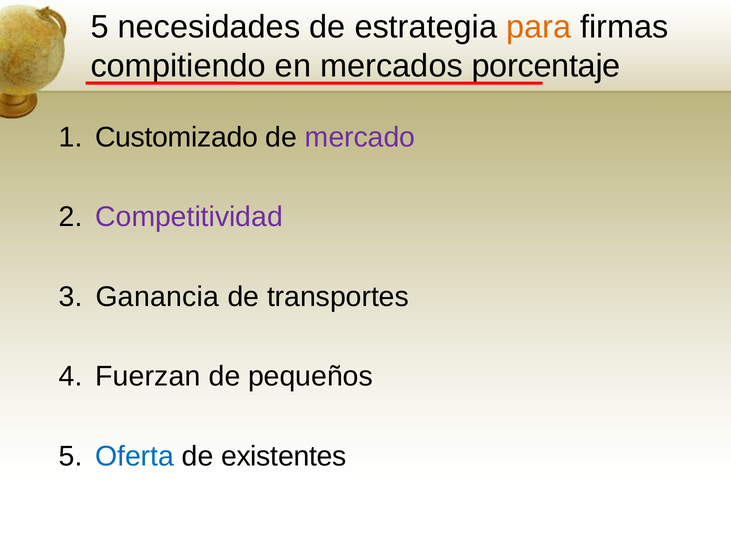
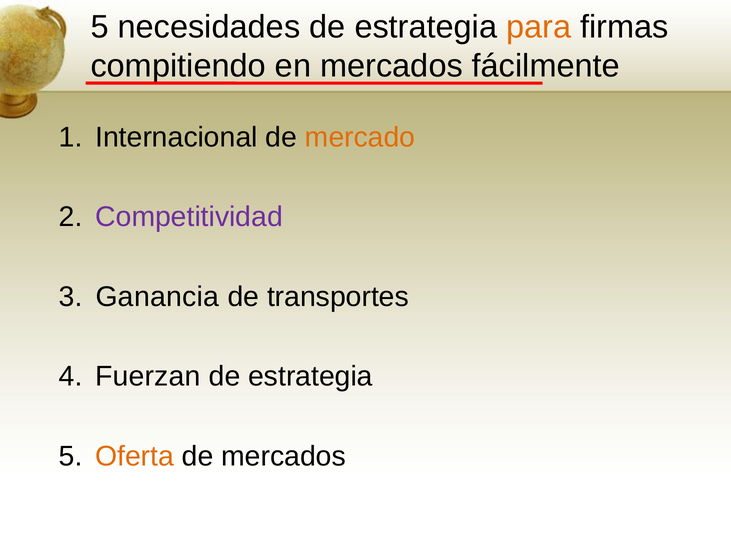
porcentaje: porcentaje -> fácilmente
Customizado: Customizado -> Internacional
mercado colour: purple -> orange
pequeños at (310, 376): pequeños -> estrategia
Oferta colour: blue -> orange
de existentes: existentes -> mercados
